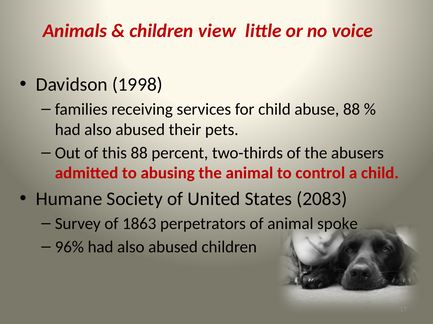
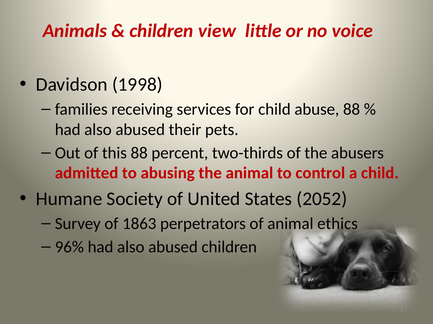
2083: 2083 -> 2052
spoke: spoke -> ethics
